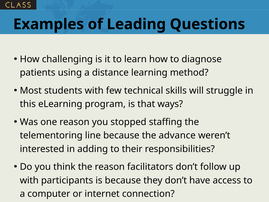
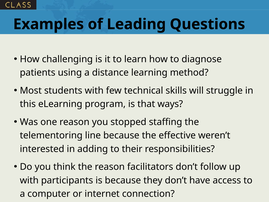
advance: advance -> effective
